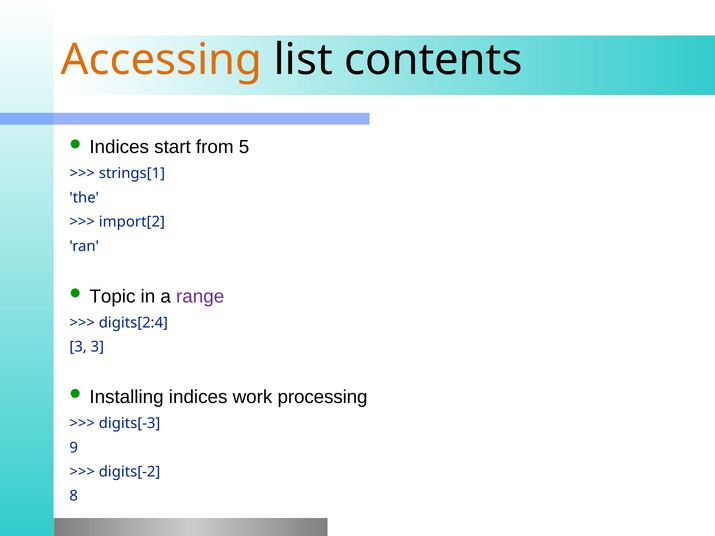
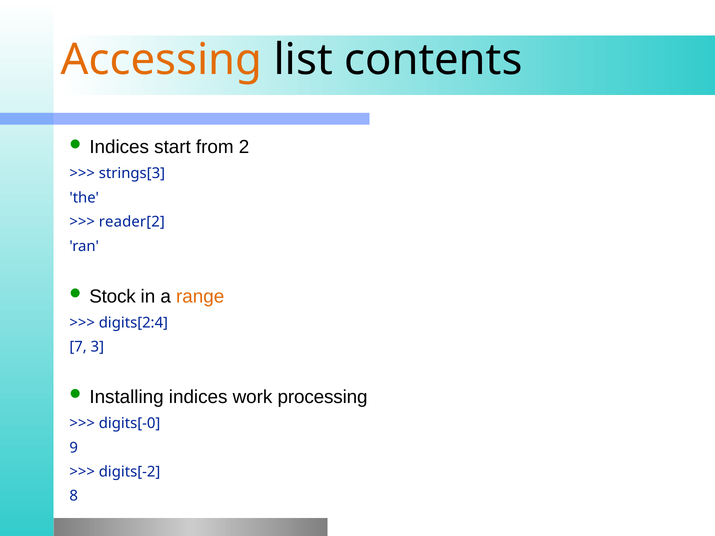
5: 5 -> 2
strings[1: strings[1 -> strings[3
import[2: import[2 -> reader[2
Topic: Topic -> Stock
range colour: purple -> orange
3 at (78, 347): 3 -> 7
digits[-3: digits[-3 -> digits[-0
